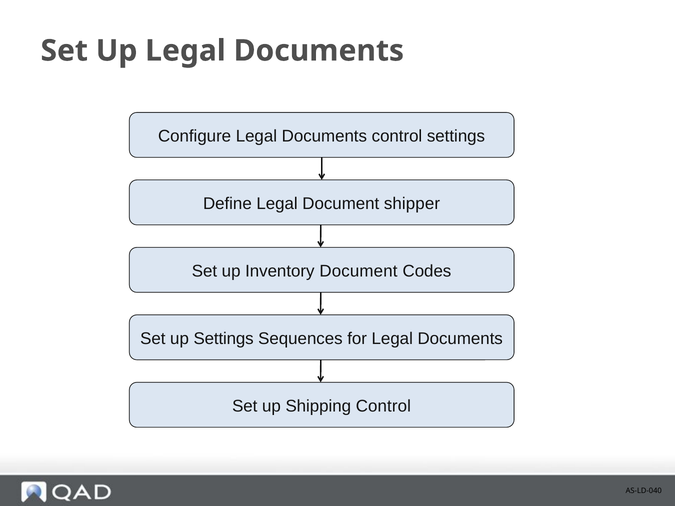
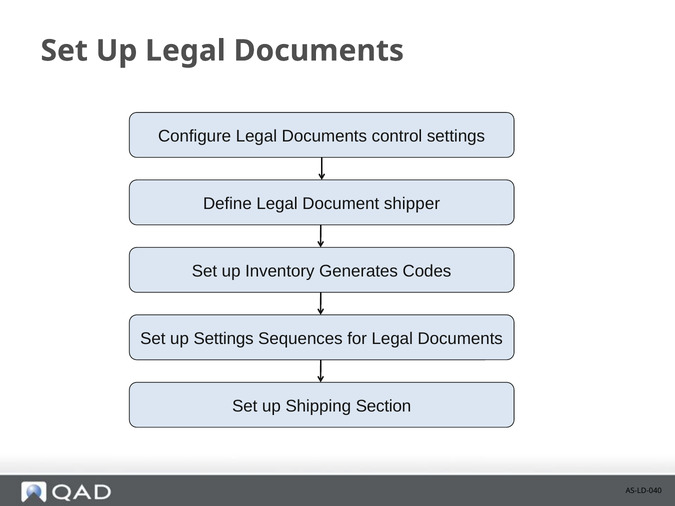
Inventory Document: Document -> Generates
Shipping Control: Control -> Section
